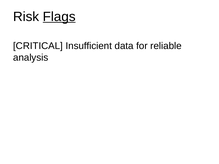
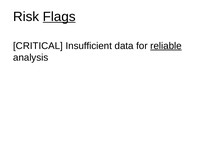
reliable underline: none -> present
